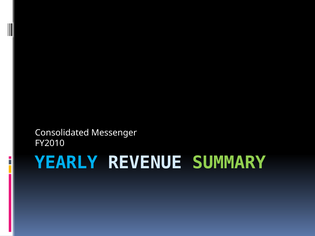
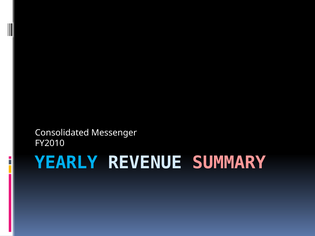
SUMMARY colour: light green -> pink
